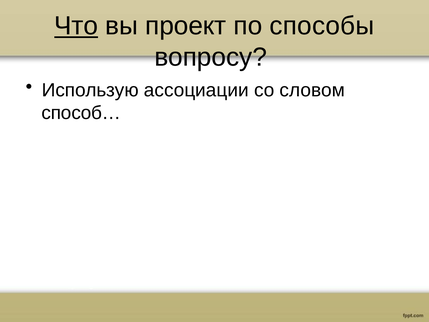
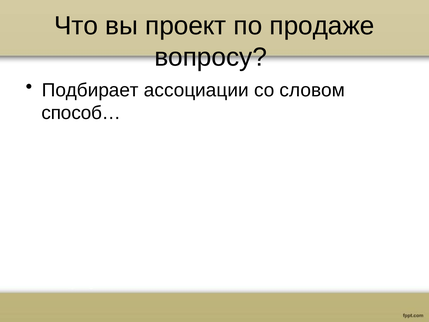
Что underline: present -> none
способы: способы -> продаже
Использую: Использую -> Подбирает
